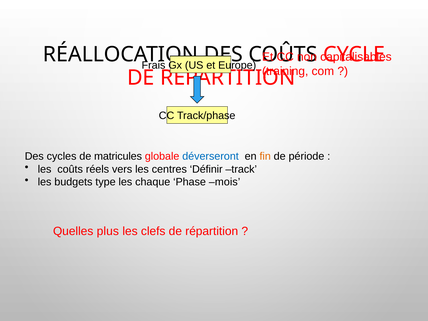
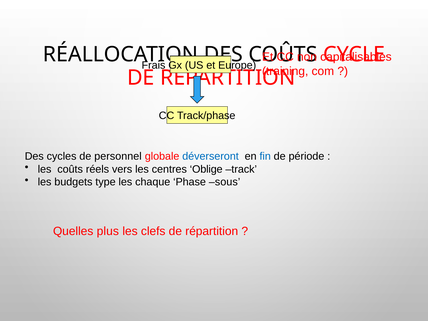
matricules: matricules -> personnel
fin colour: orange -> blue
Définir: Définir -> Oblige
mois: mois -> sous
